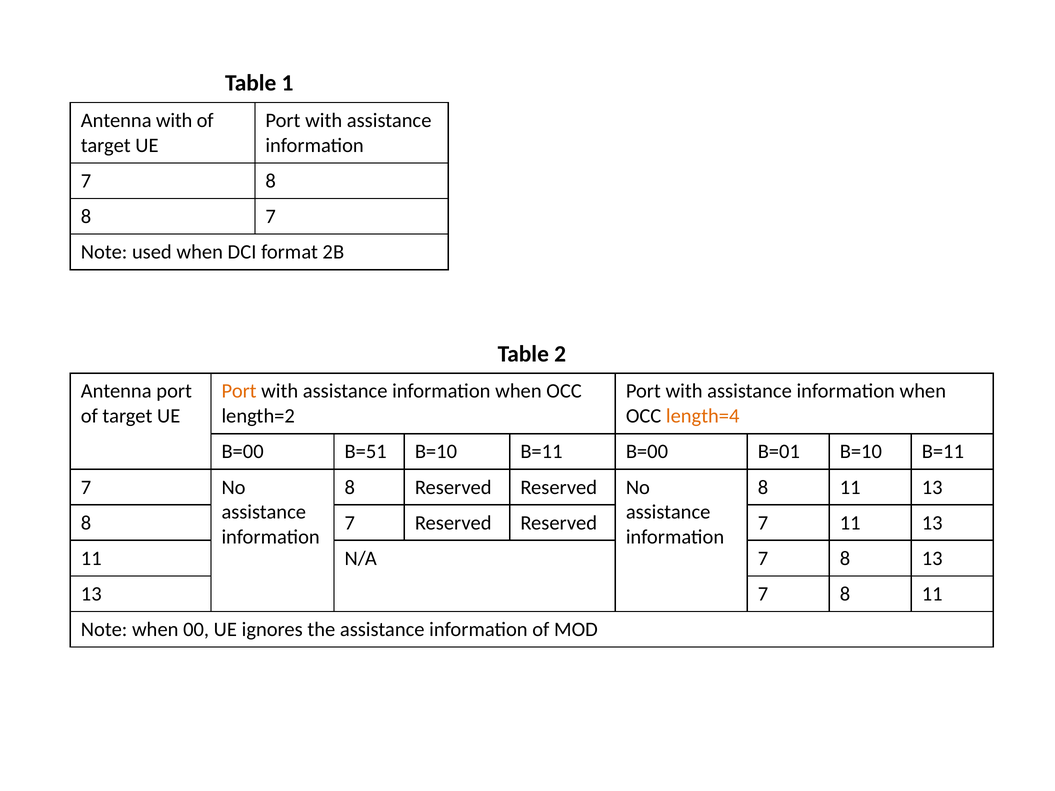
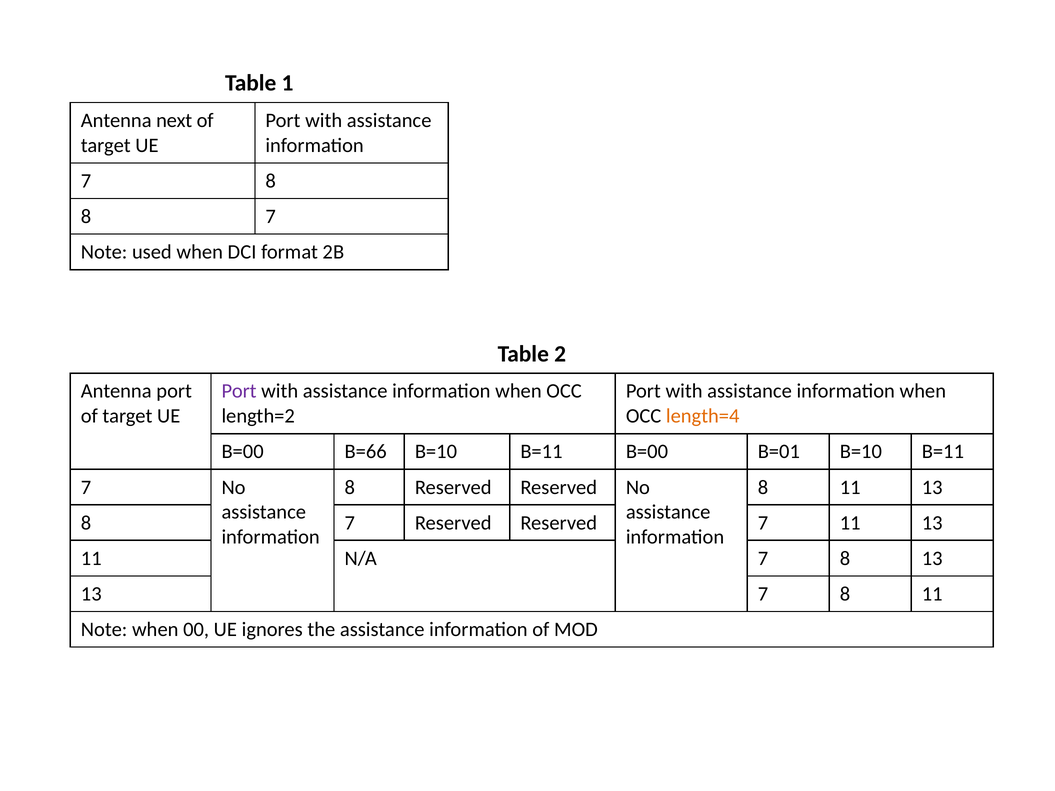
Antenna with: with -> next
Port at (239, 391) colour: orange -> purple
B=51: B=51 -> B=66
